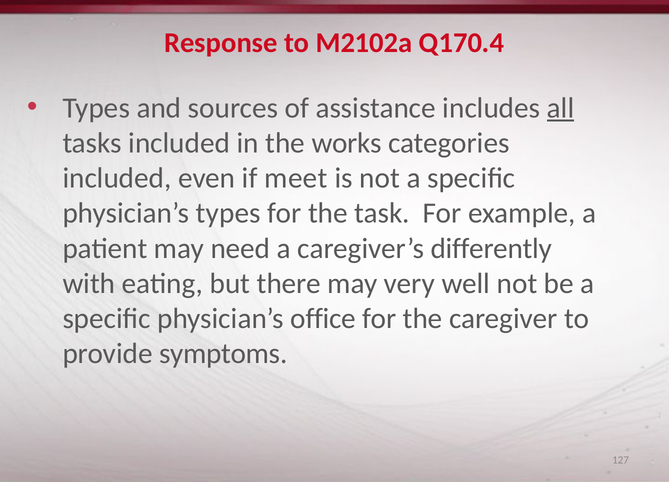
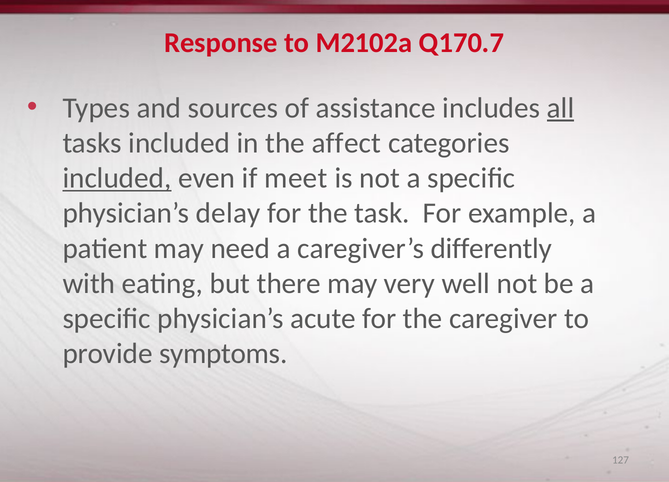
Q170.4: Q170.4 -> Q170.7
works: works -> affect
included at (117, 178) underline: none -> present
physician’s types: types -> delay
office: office -> acute
